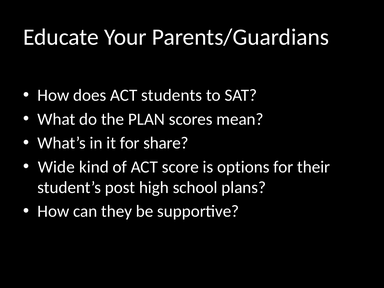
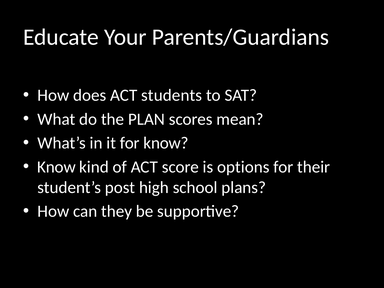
for share: share -> know
Wide at (56, 167): Wide -> Know
